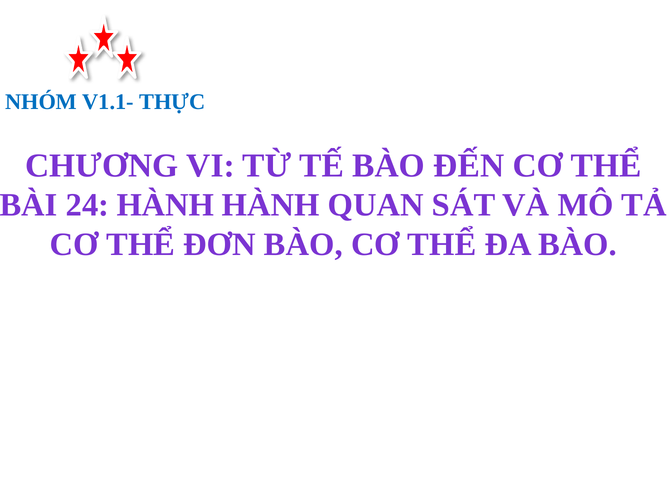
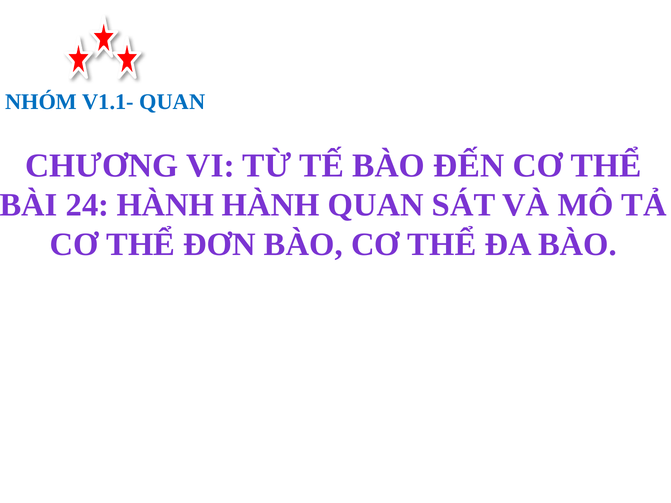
V1.1- THỰC: THỰC -> QUAN
